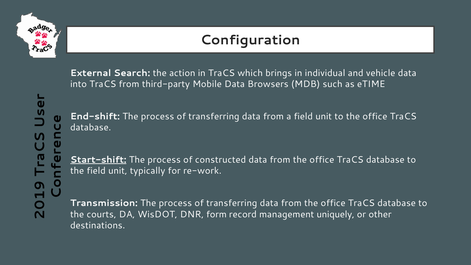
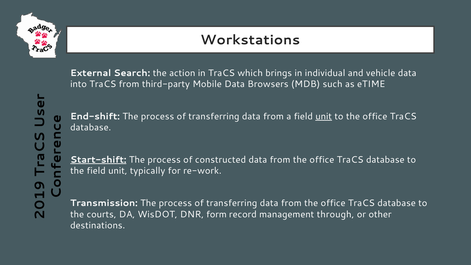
Configuration: Configuration -> Workstations
unit at (324, 116) underline: none -> present
uniquely: uniquely -> through
